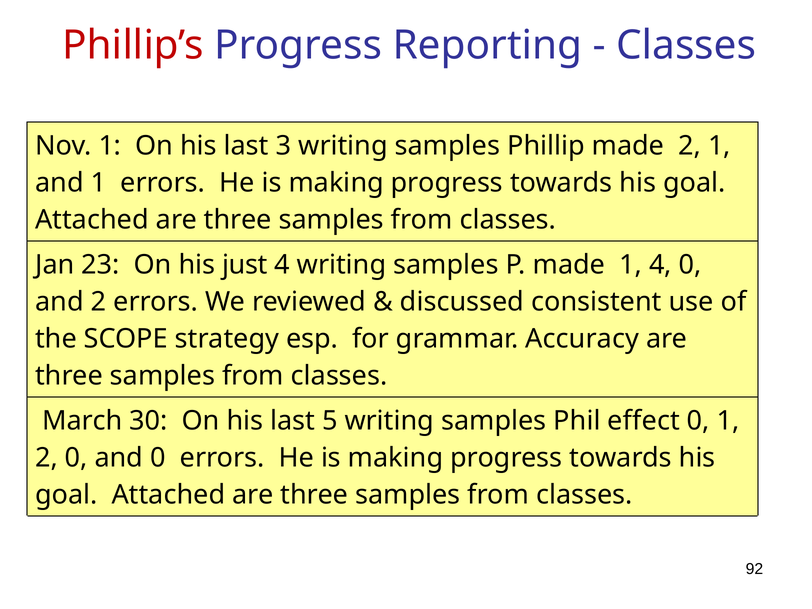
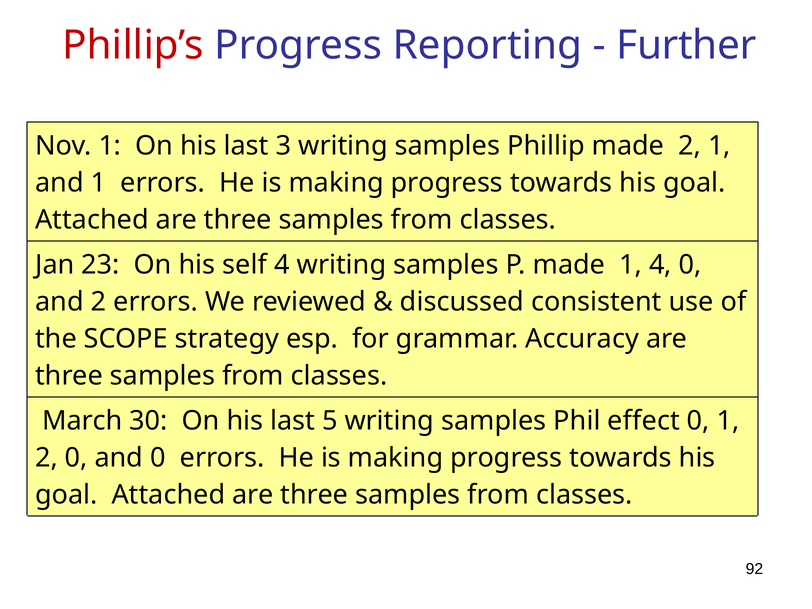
Classes at (686, 45): Classes -> Further
just: just -> self
